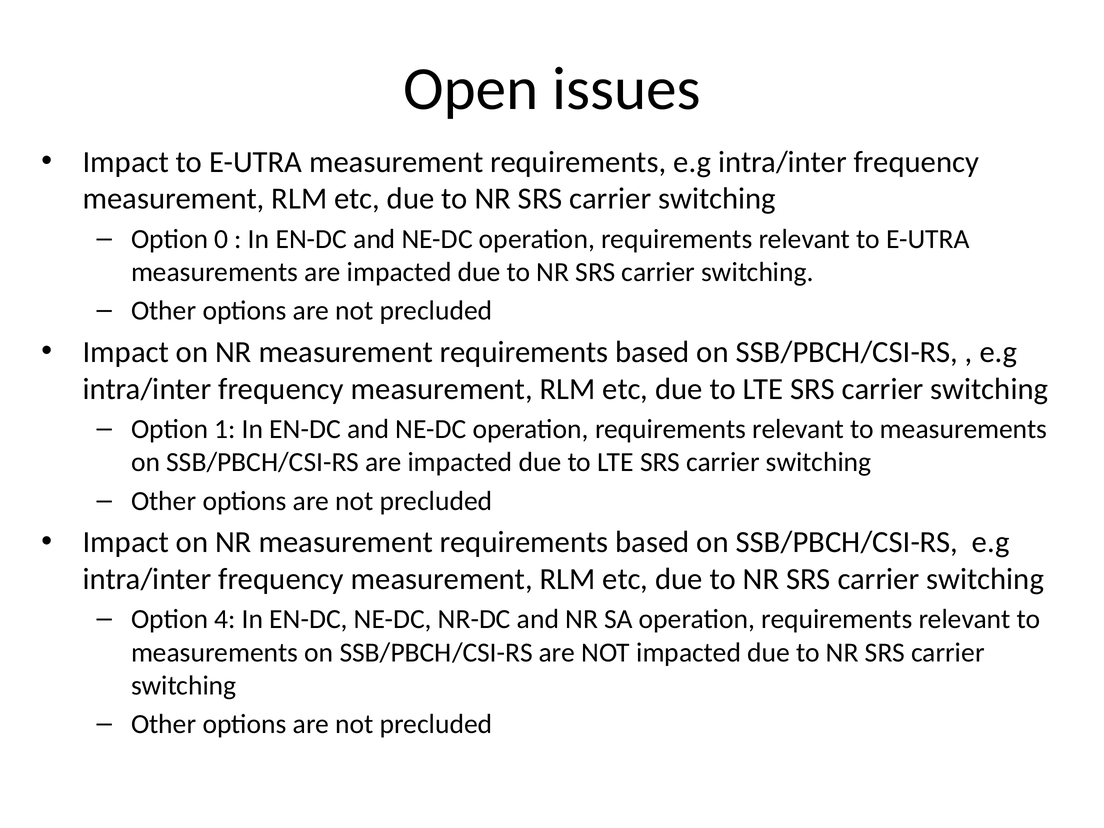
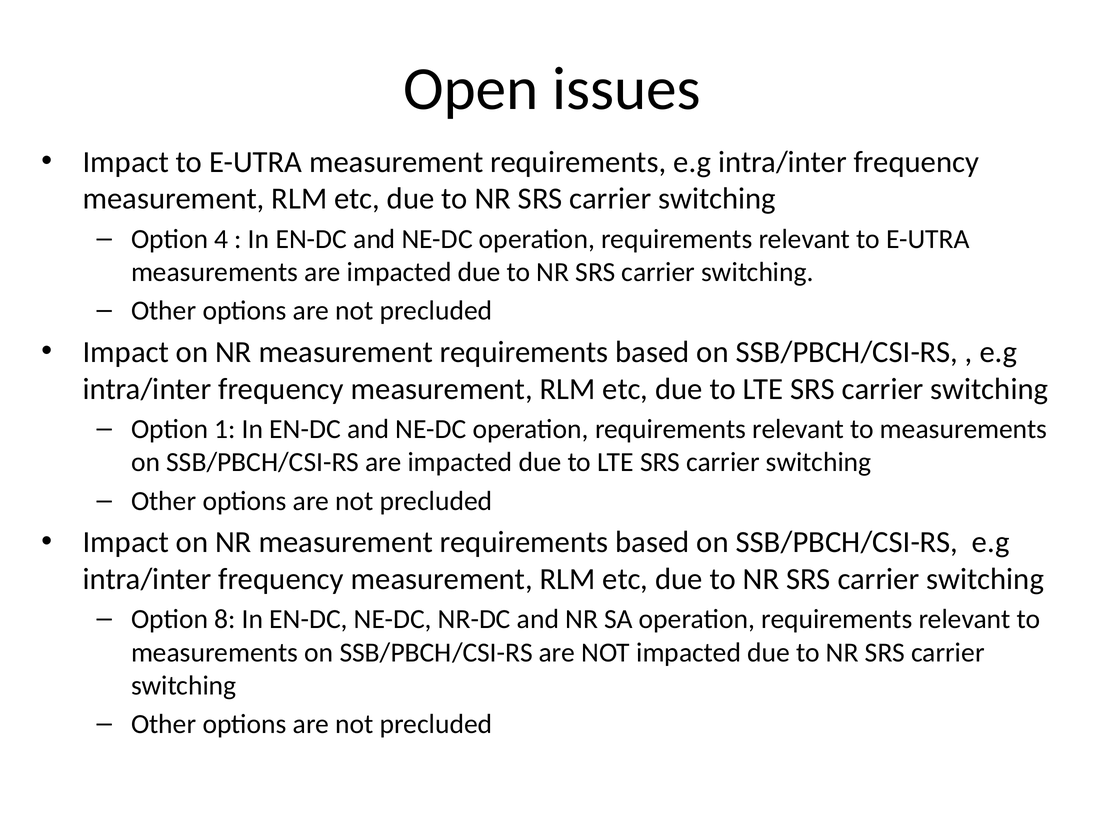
0: 0 -> 4
4: 4 -> 8
